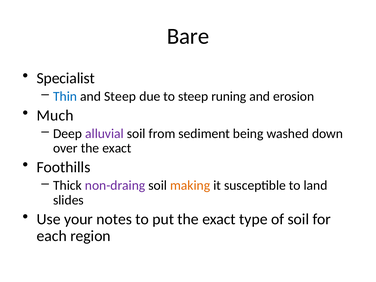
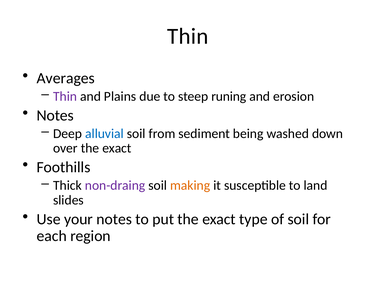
Bare at (188, 36): Bare -> Thin
Specialist: Specialist -> Averages
Thin at (65, 96) colour: blue -> purple
and Steep: Steep -> Plains
Much at (55, 115): Much -> Notes
alluvial colour: purple -> blue
